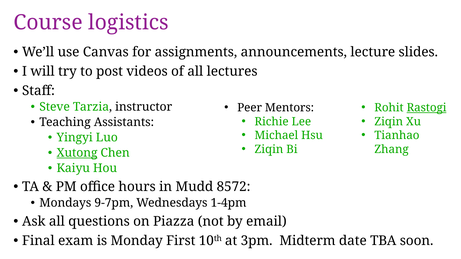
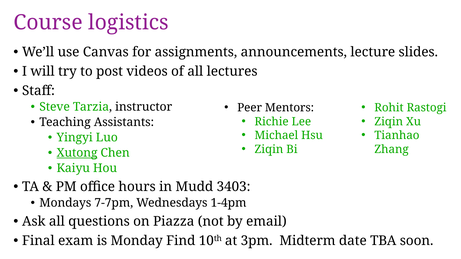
Rastogi underline: present -> none
8572: 8572 -> 3403
9-7pm: 9-7pm -> 7-7pm
First: First -> Find
